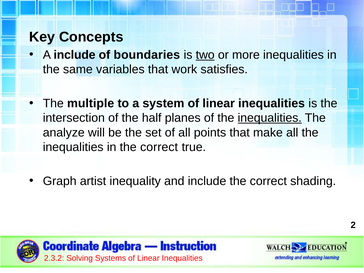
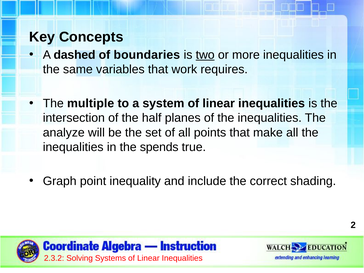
A include: include -> dashed
satisfies: satisfies -> requires
inequalities at (270, 118) underline: present -> none
in the correct: correct -> spends
artist: artist -> point
